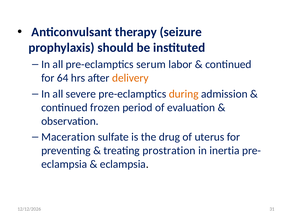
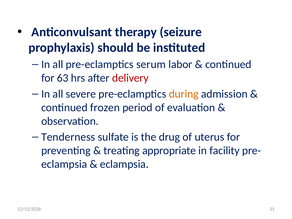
64: 64 -> 63
delivery colour: orange -> red
Maceration: Maceration -> Tenderness
prostration: prostration -> appropriate
inertia: inertia -> facility
